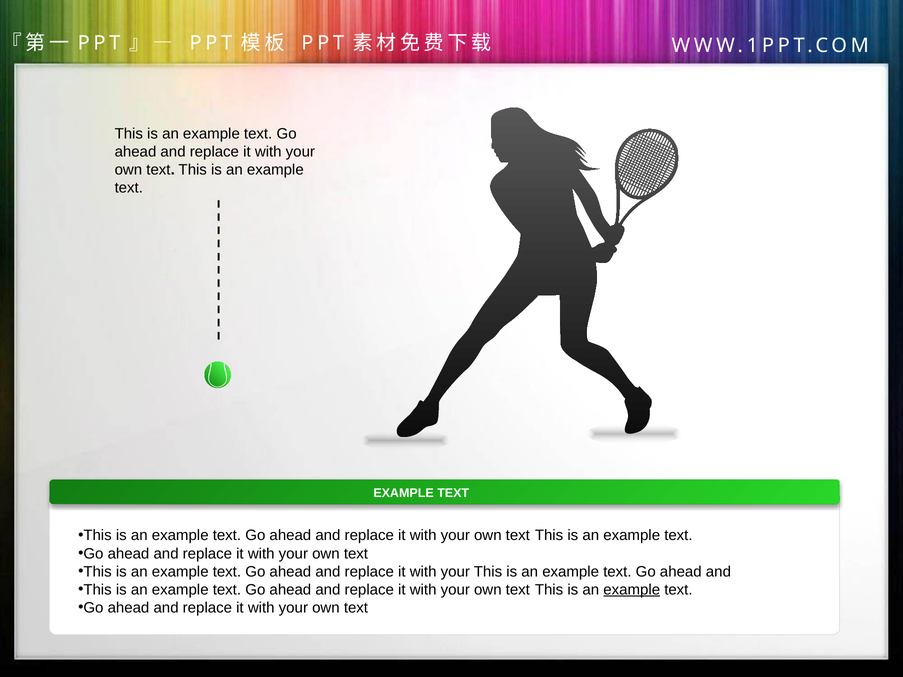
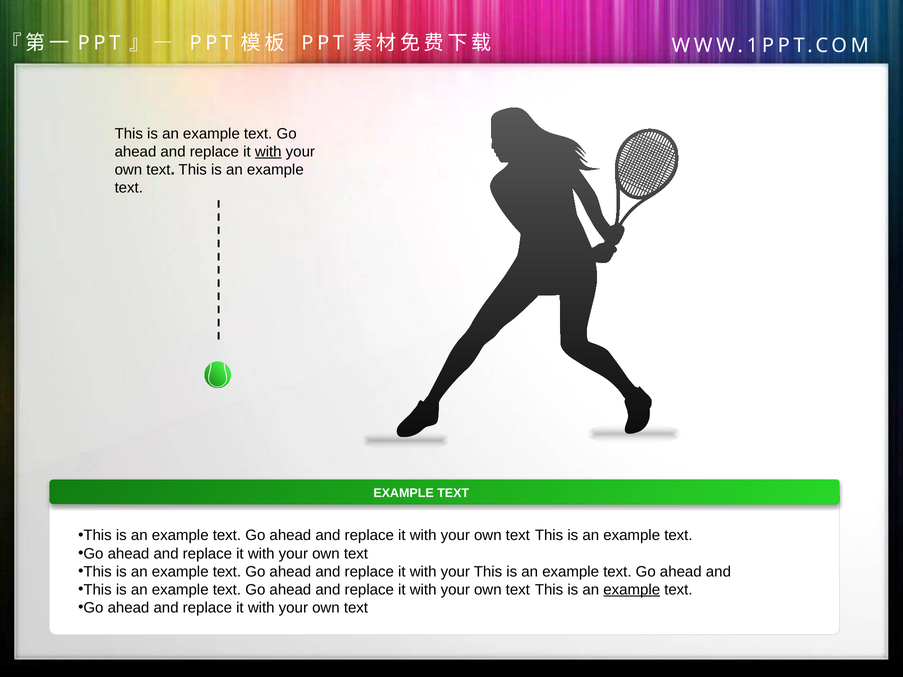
with at (268, 152) underline: none -> present
